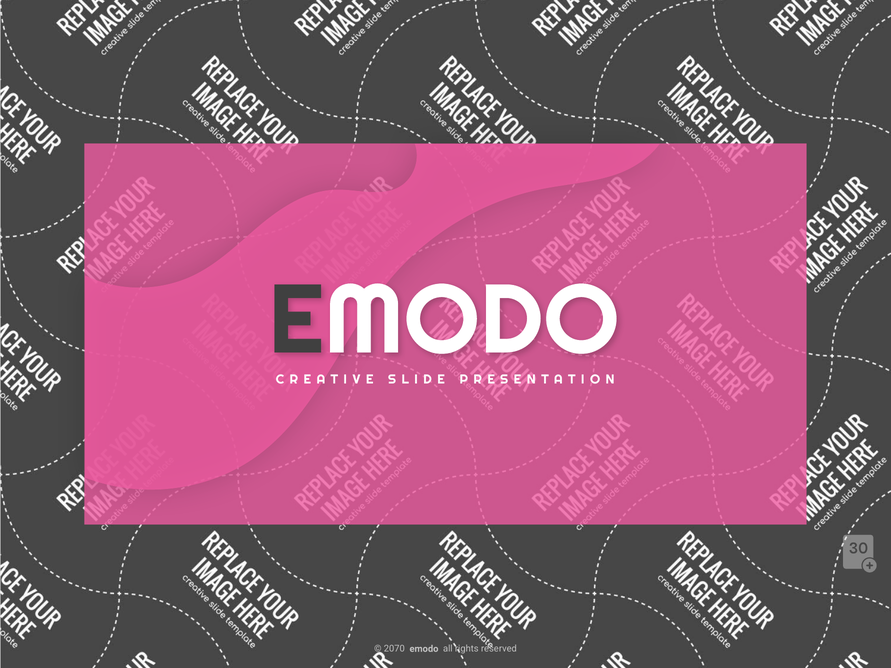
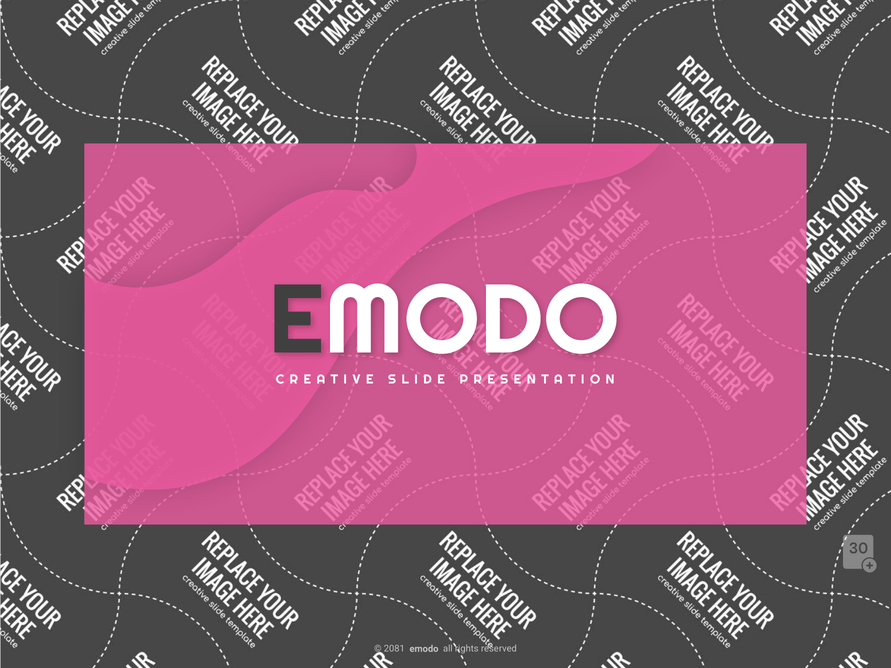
2070: 2070 -> 2081
